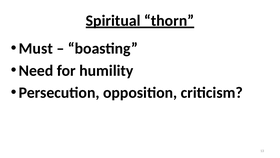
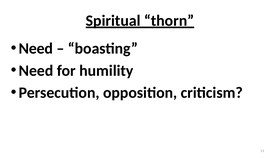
Must at (36, 48): Must -> Need
